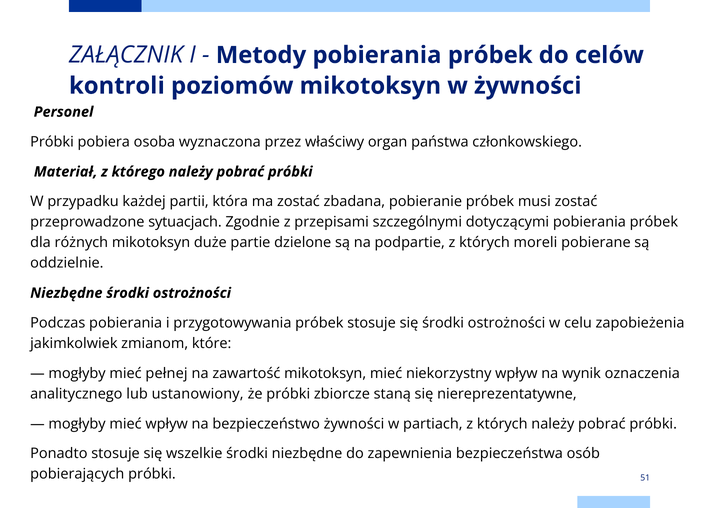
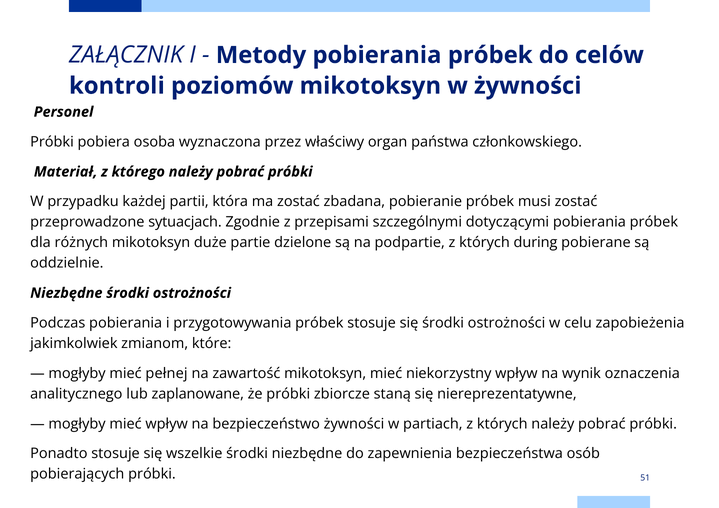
moreli: moreli -> during
ustanowiony: ustanowiony -> zaplanowane
